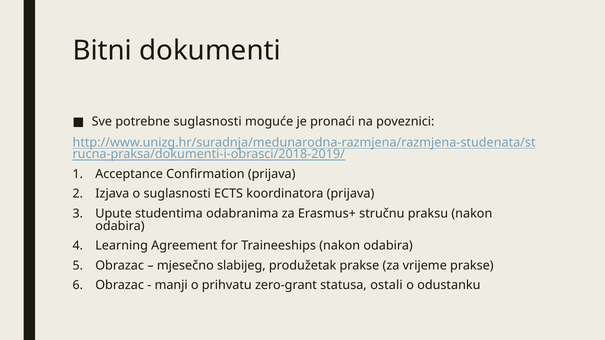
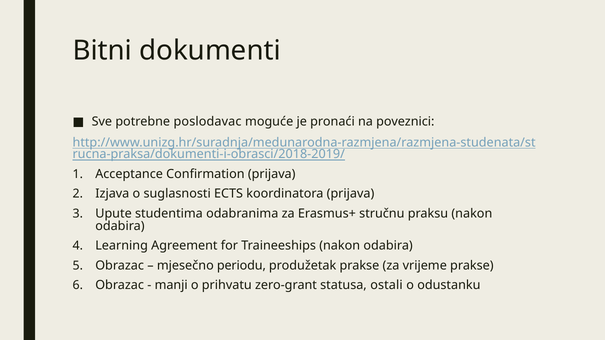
potrebne suglasnosti: suglasnosti -> poslodavac
slabijeg: slabijeg -> periodu
